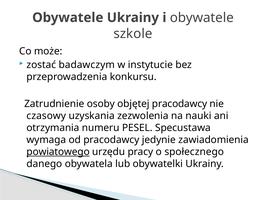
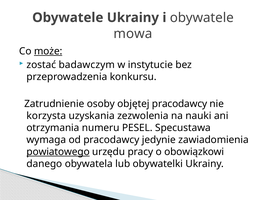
szkole: szkole -> mowa
może underline: none -> present
czasowy: czasowy -> korzysta
społecznego: społecznego -> obowiązkowi
